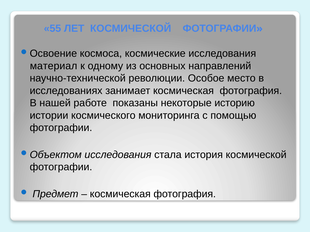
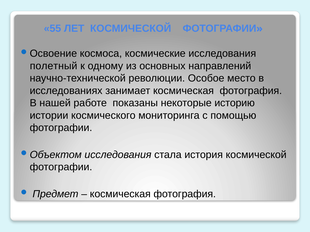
материал: материал -> полетный
